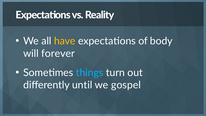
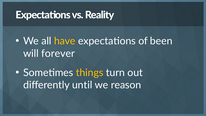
body: body -> been
things colour: light blue -> yellow
gospel: gospel -> reason
